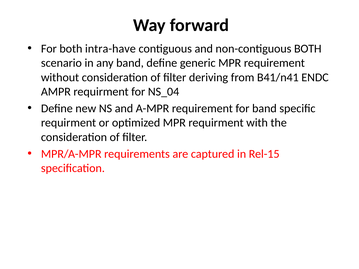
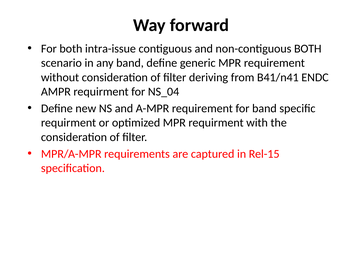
intra-have: intra-have -> intra-issue
